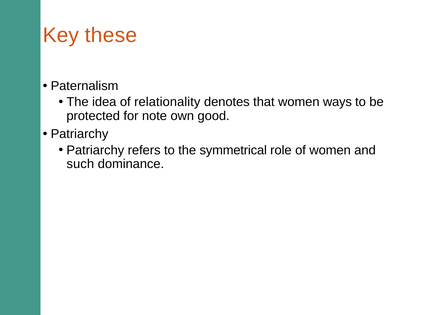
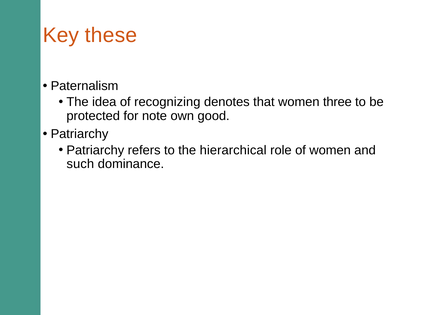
relationality: relationality -> recognizing
ways: ways -> three
symmetrical: symmetrical -> hierarchical
